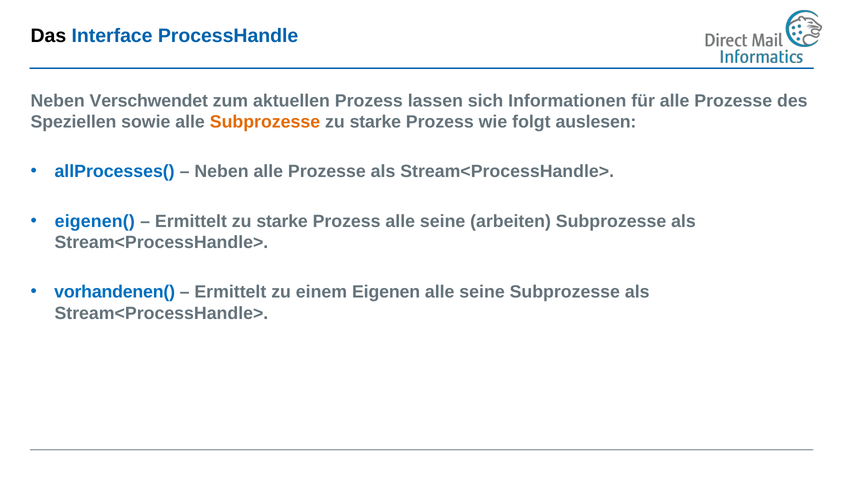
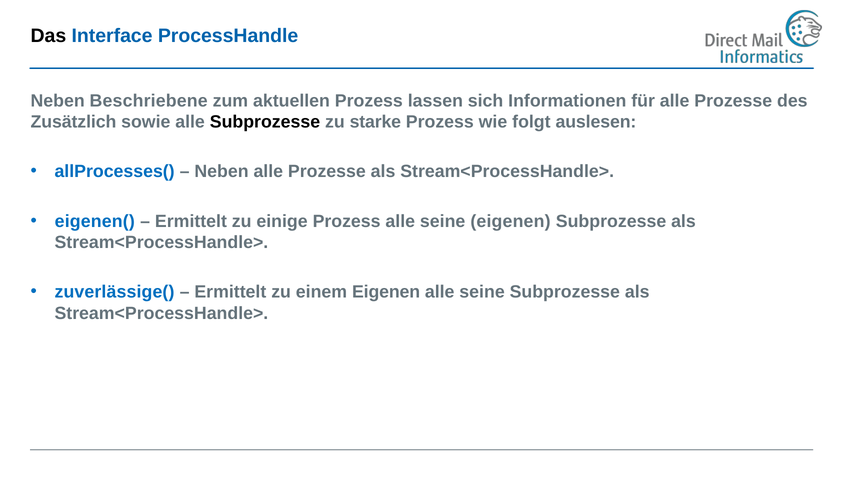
Verschwendet: Verschwendet -> Beschriebene
Speziellen: Speziellen -> Zusätzlich
Subprozesse at (265, 122) colour: orange -> black
Ermittelt zu starke: starke -> einige
seine arbeiten: arbeiten -> eigenen
vorhandenen(: vorhandenen( -> zuverlässige(
